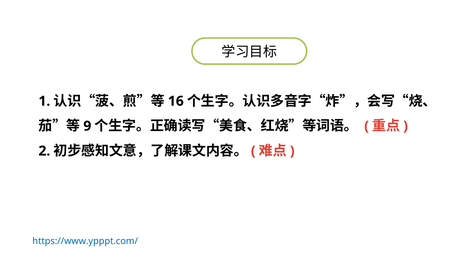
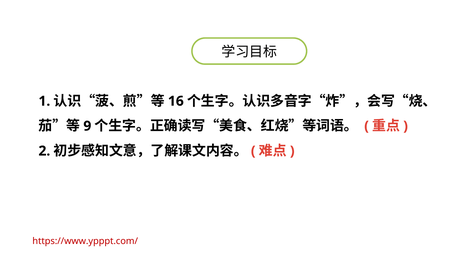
https://www.ypppt.com/ colour: blue -> red
